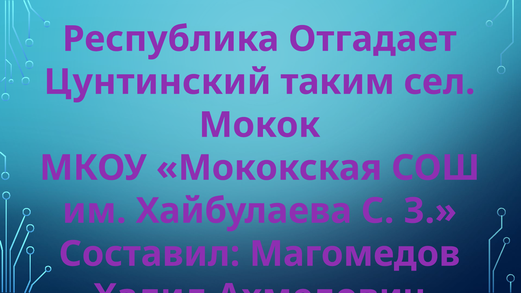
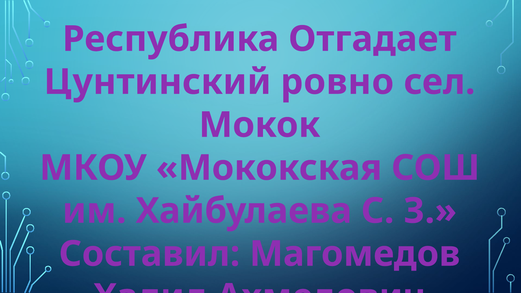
таким: таким -> ровно
